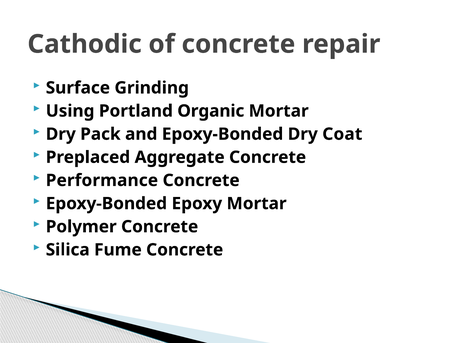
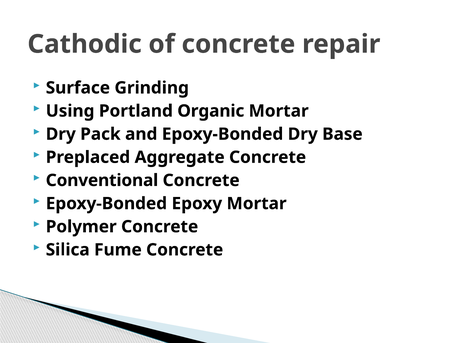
Coat: Coat -> Base
Performance: Performance -> Conventional
